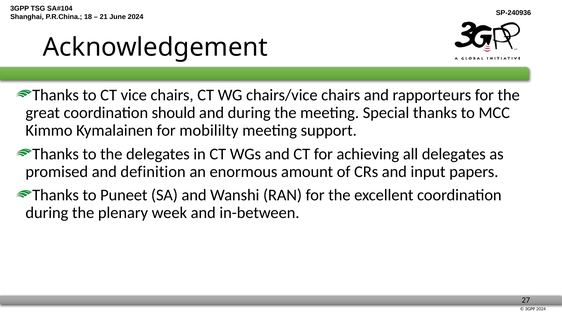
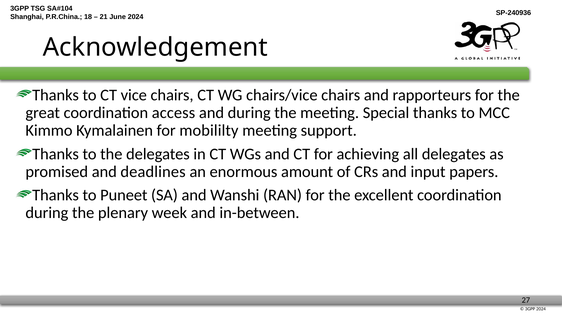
should: should -> access
definition: definition -> deadlines
